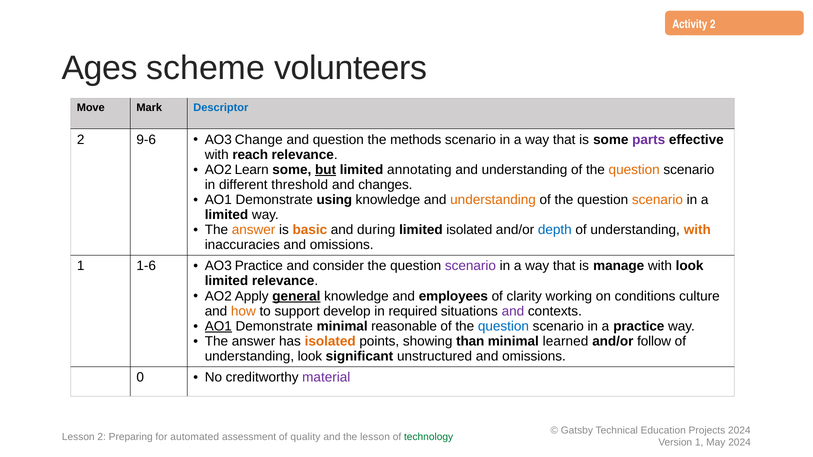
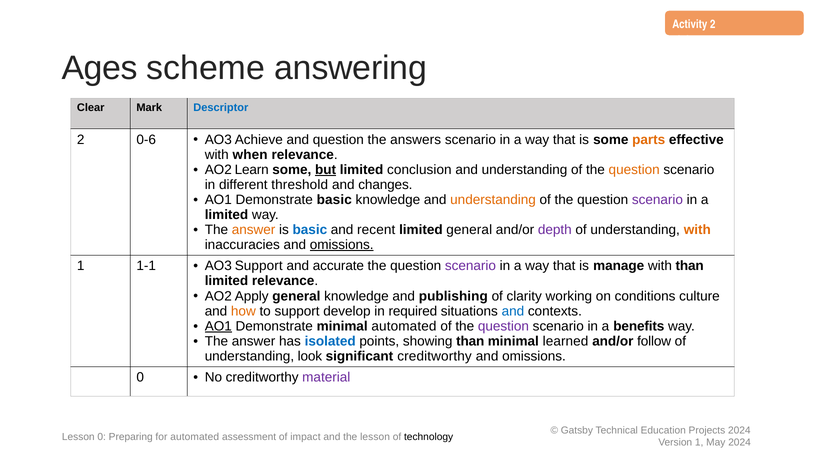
volunteers: volunteers -> answering
Move: Move -> Clear
9-6: 9-6 -> 0-6
Change: Change -> Achieve
methods: methods -> answers
parts colour: purple -> orange
reach: reach -> when
annotating: annotating -> conclusion
Demonstrate using: using -> basic
scenario at (657, 200) colour: orange -> purple
basic at (310, 230) colour: orange -> blue
during: during -> recent
limited isolated: isolated -> general
depth colour: blue -> purple
omissions at (342, 245) underline: none -> present
1-6: 1-6 -> 1-1
AO3 Practice: Practice -> Support
consider: consider -> accurate
with look: look -> than
general at (296, 296) underline: present -> none
employees: employees -> publishing
and at (513, 311) colour: purple -> blue
minimal reasonable: reasonable -> automated
question at (503, 326) colour: blue -> purple
a practice: practice -> benefits
isolated at (330, 341) colour: orange -> blue
significant unstructured: unstructured -> creditworthy
Lesson 2: 2 -> 0
quality: quality -> impact
technology colour: green -> black
